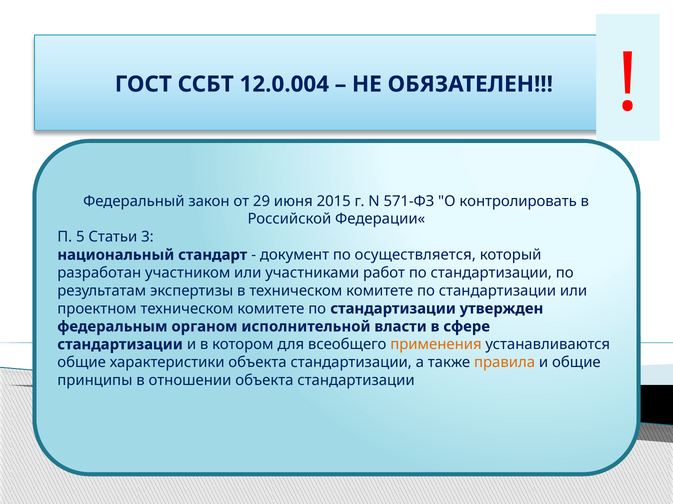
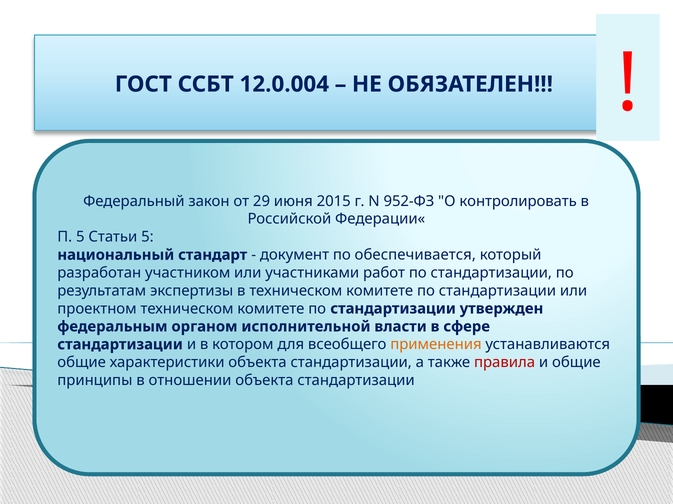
571-ФЗ: 571-ФЗ -> 952-ФЗ
Статьи 3: 3 -> 5
осуществляется: осуществляется -> обеспечивается
правила colour: orange -> red
